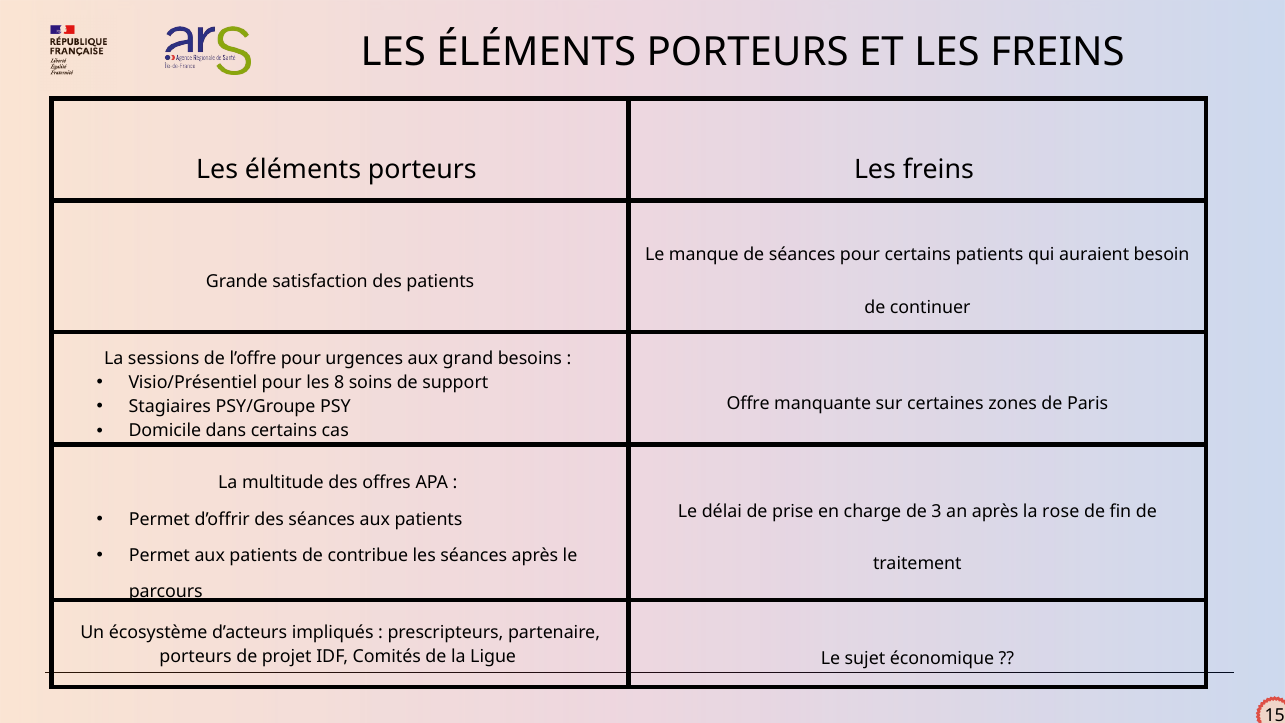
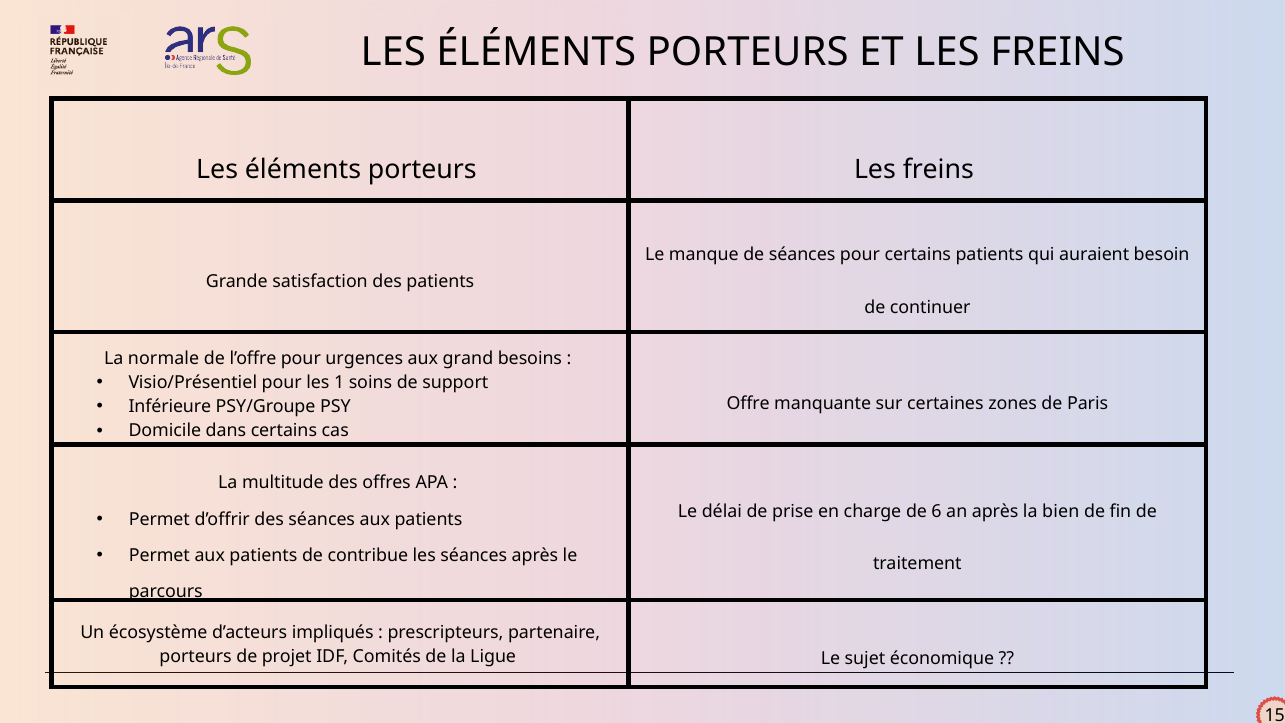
sessions: sessions -> normale
8: 8 -> 1
Stagiaires: Stagiaires -> Inférieure
3: 3 -> 6
rose: rose -> bien
